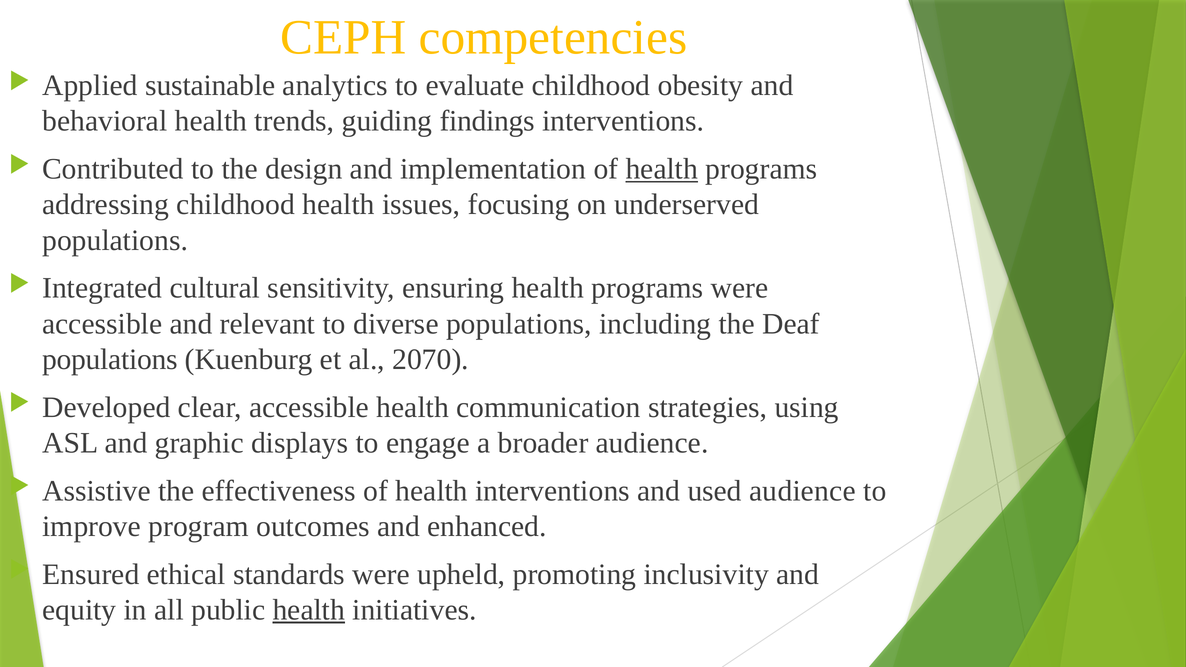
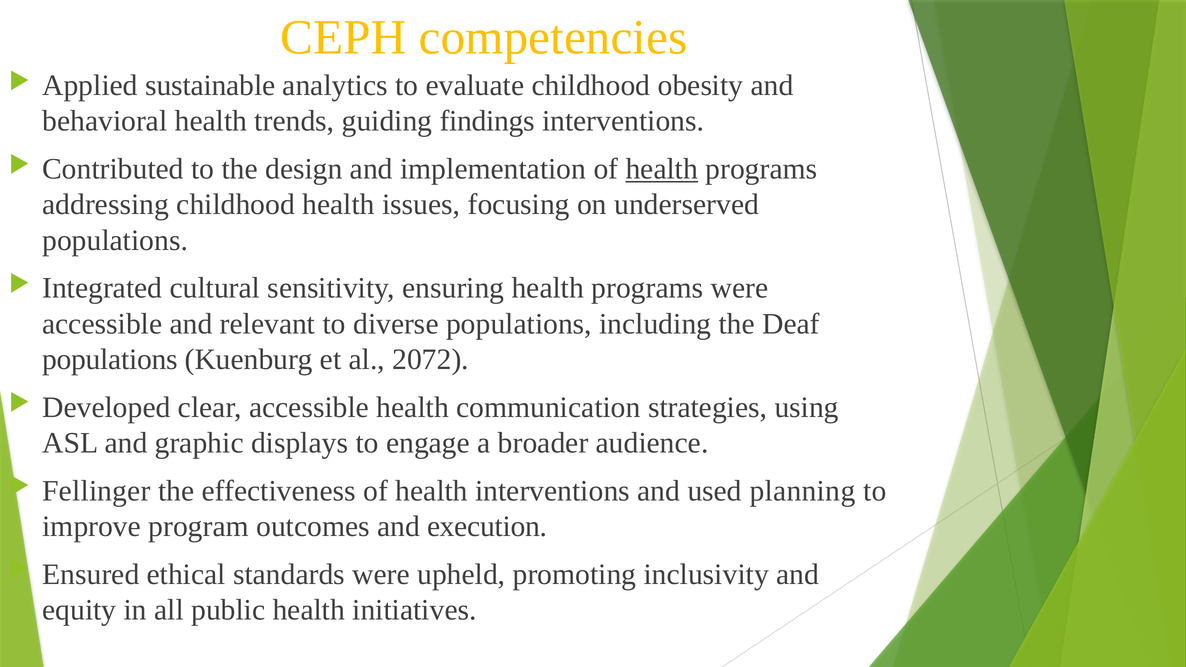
2070: 2070 -> 2072
Assistive: Assistive -> Fellinger
used audience: audience -> planning
enhanced: enhanced -> execution
health at (309, 610) underline: present -> none
